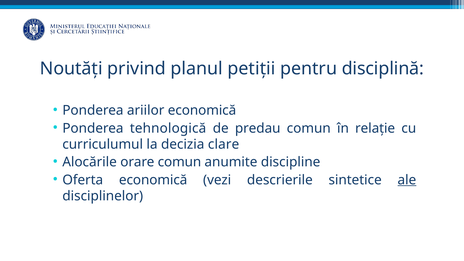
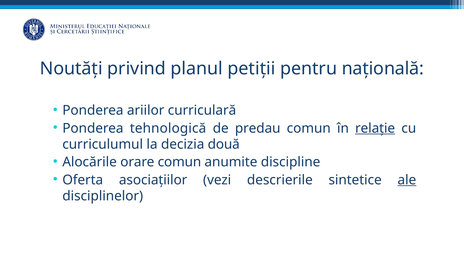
disciplină: disciplină -> națională
ariilor economică: economică -> curriculară
relație underline: none -> present
clare: clare -> două
Oferta economică: economică -> asociațiilor
